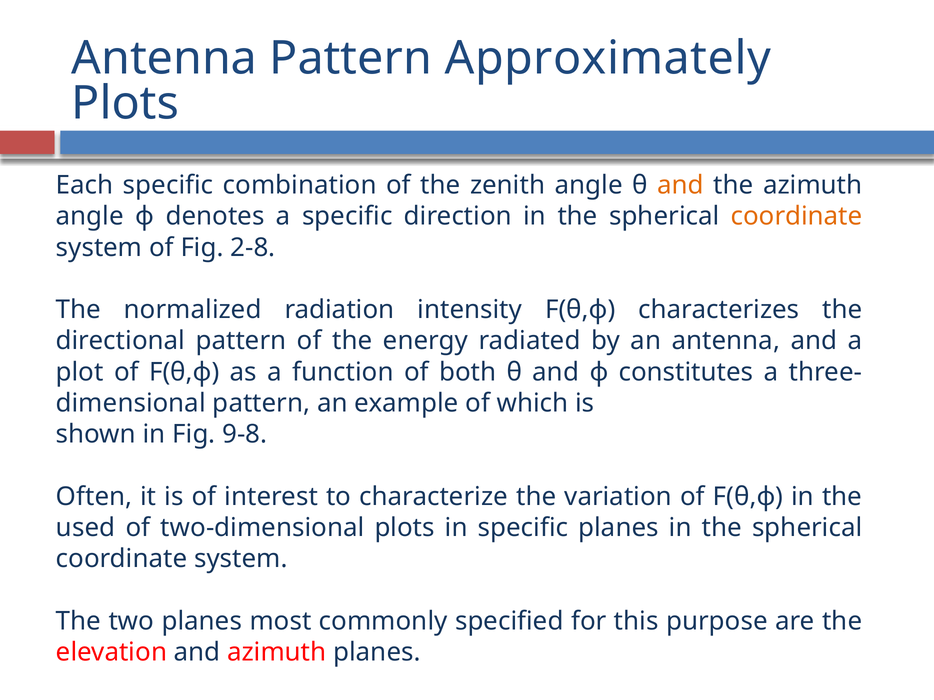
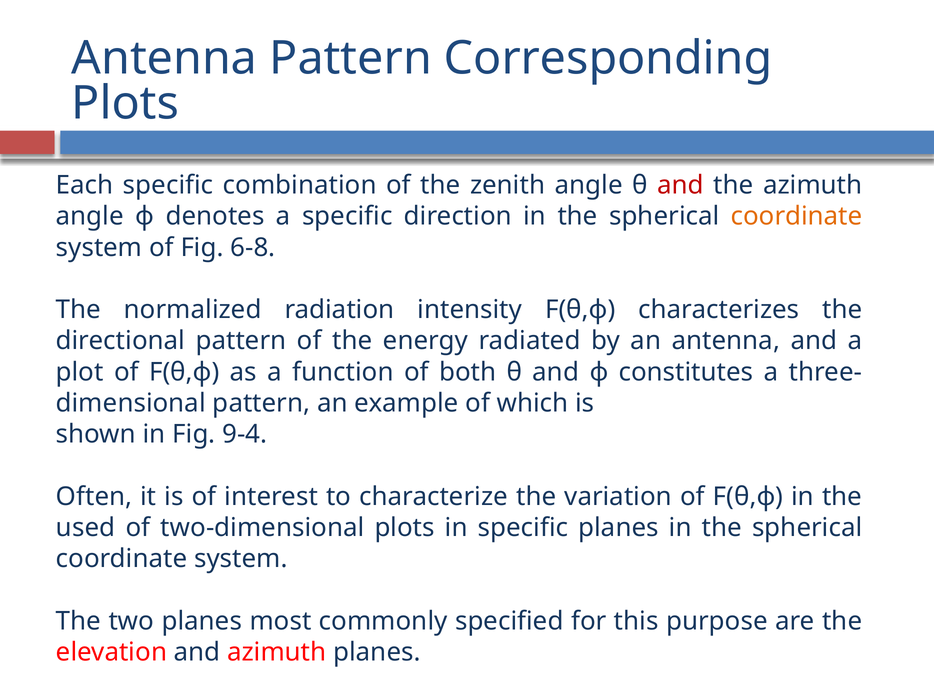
Approximately: Approximately -> Corresponding
and at (681, 185) colour: orange -> red
2-8: 2-8 -> 6-8
9-8: 9-8 -> 9-4
